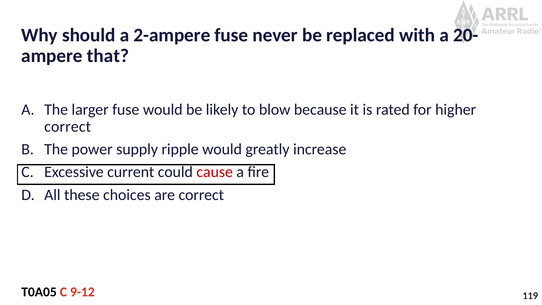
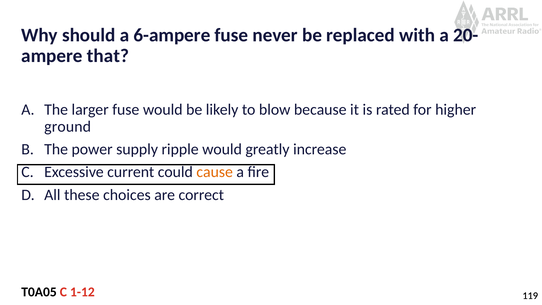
2-ampere: 2-ampere -> 6-ampere
correct at (68, 127): correct -> ground
cause colour: red -> orange
9-12: 9-12 -> 1-12
